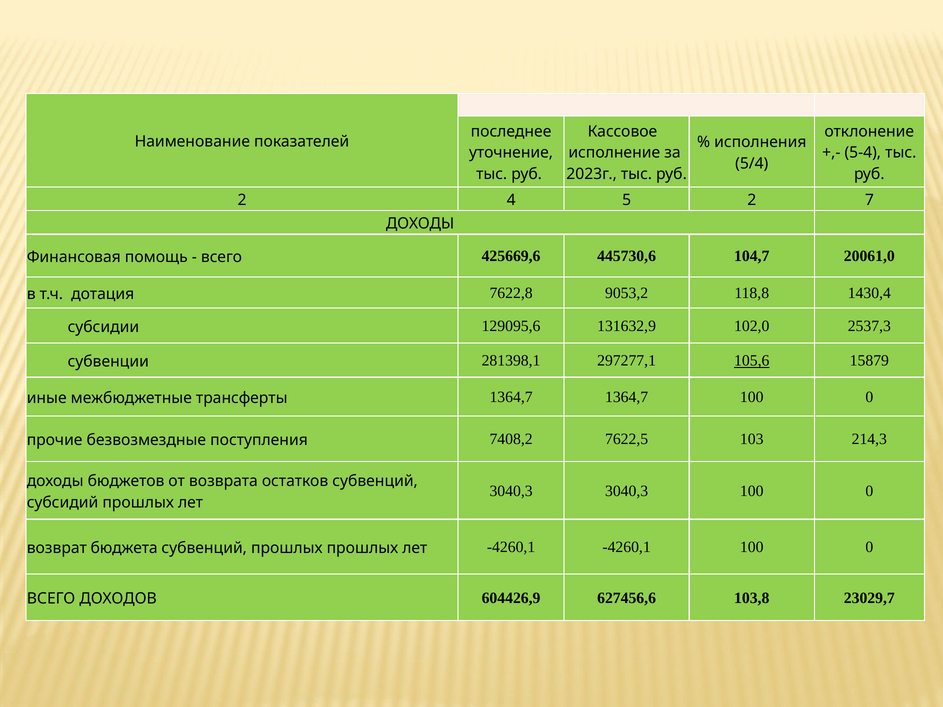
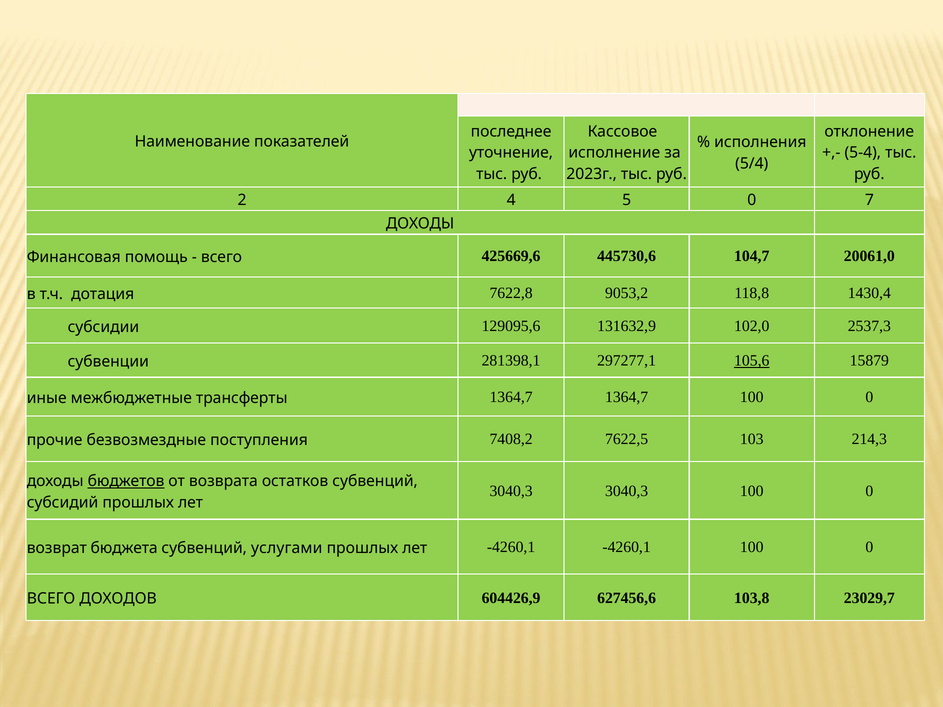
5 2: 2 -> 0
бюджетов underline: none -> present
субвенций прошлых: прошлых -> услугами
